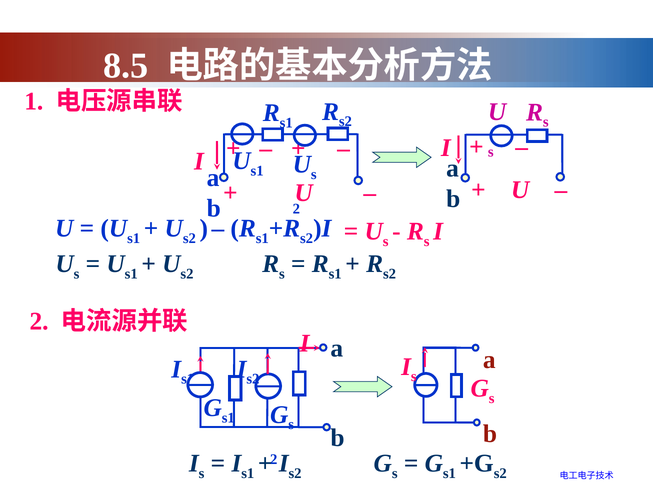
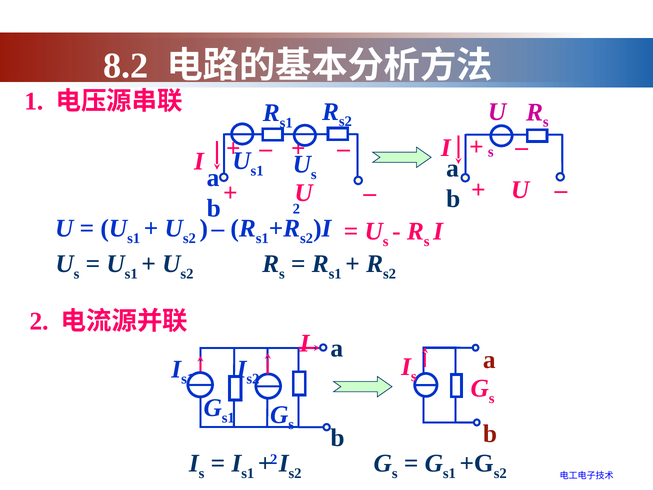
8.5: 8.5 -> 8.2
